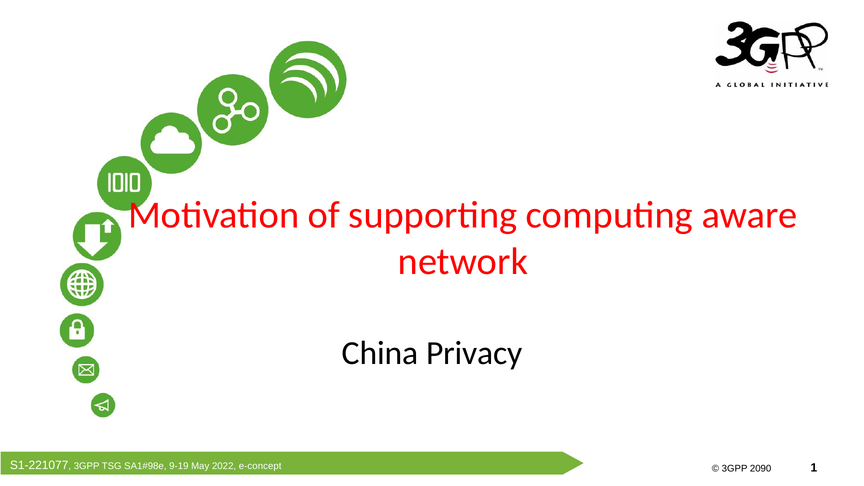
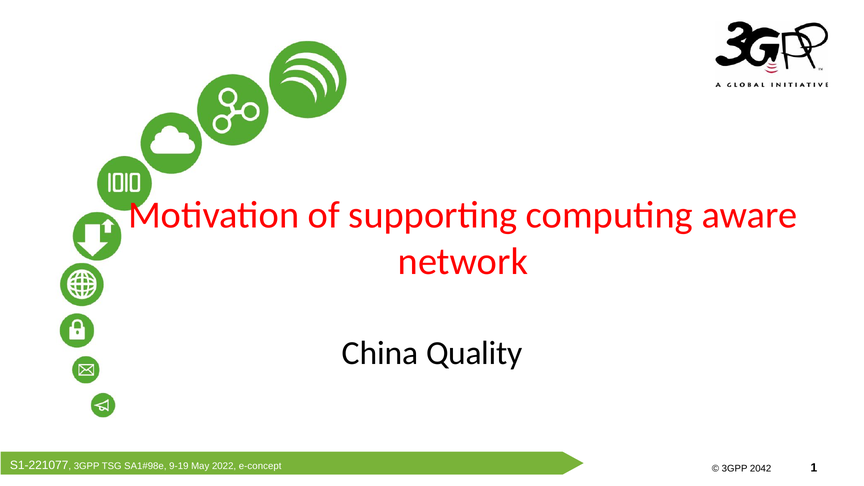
Privacy: Privacy -> Quality
2090: 2090 -> 2042
